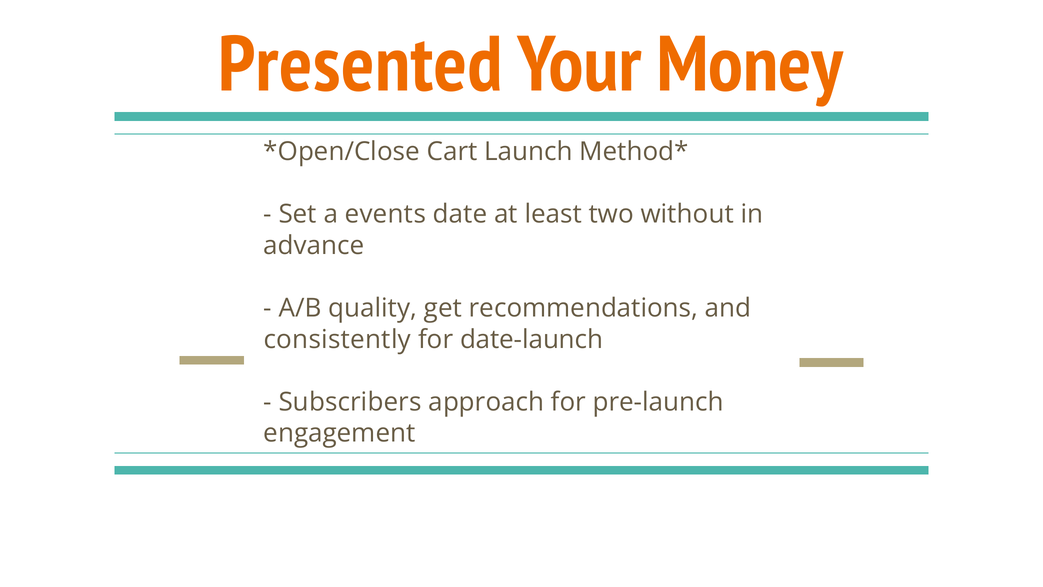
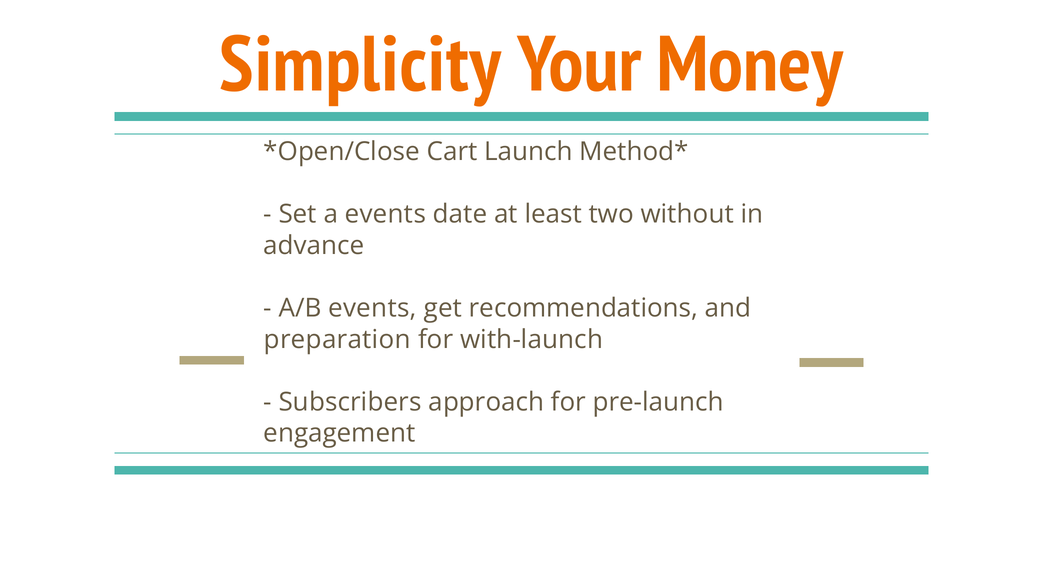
Presented: Presented -> Simplicity
A/B quality: quality -> events
consistently: consistently -> preparation
date-launch: date-launch -> with-launch
